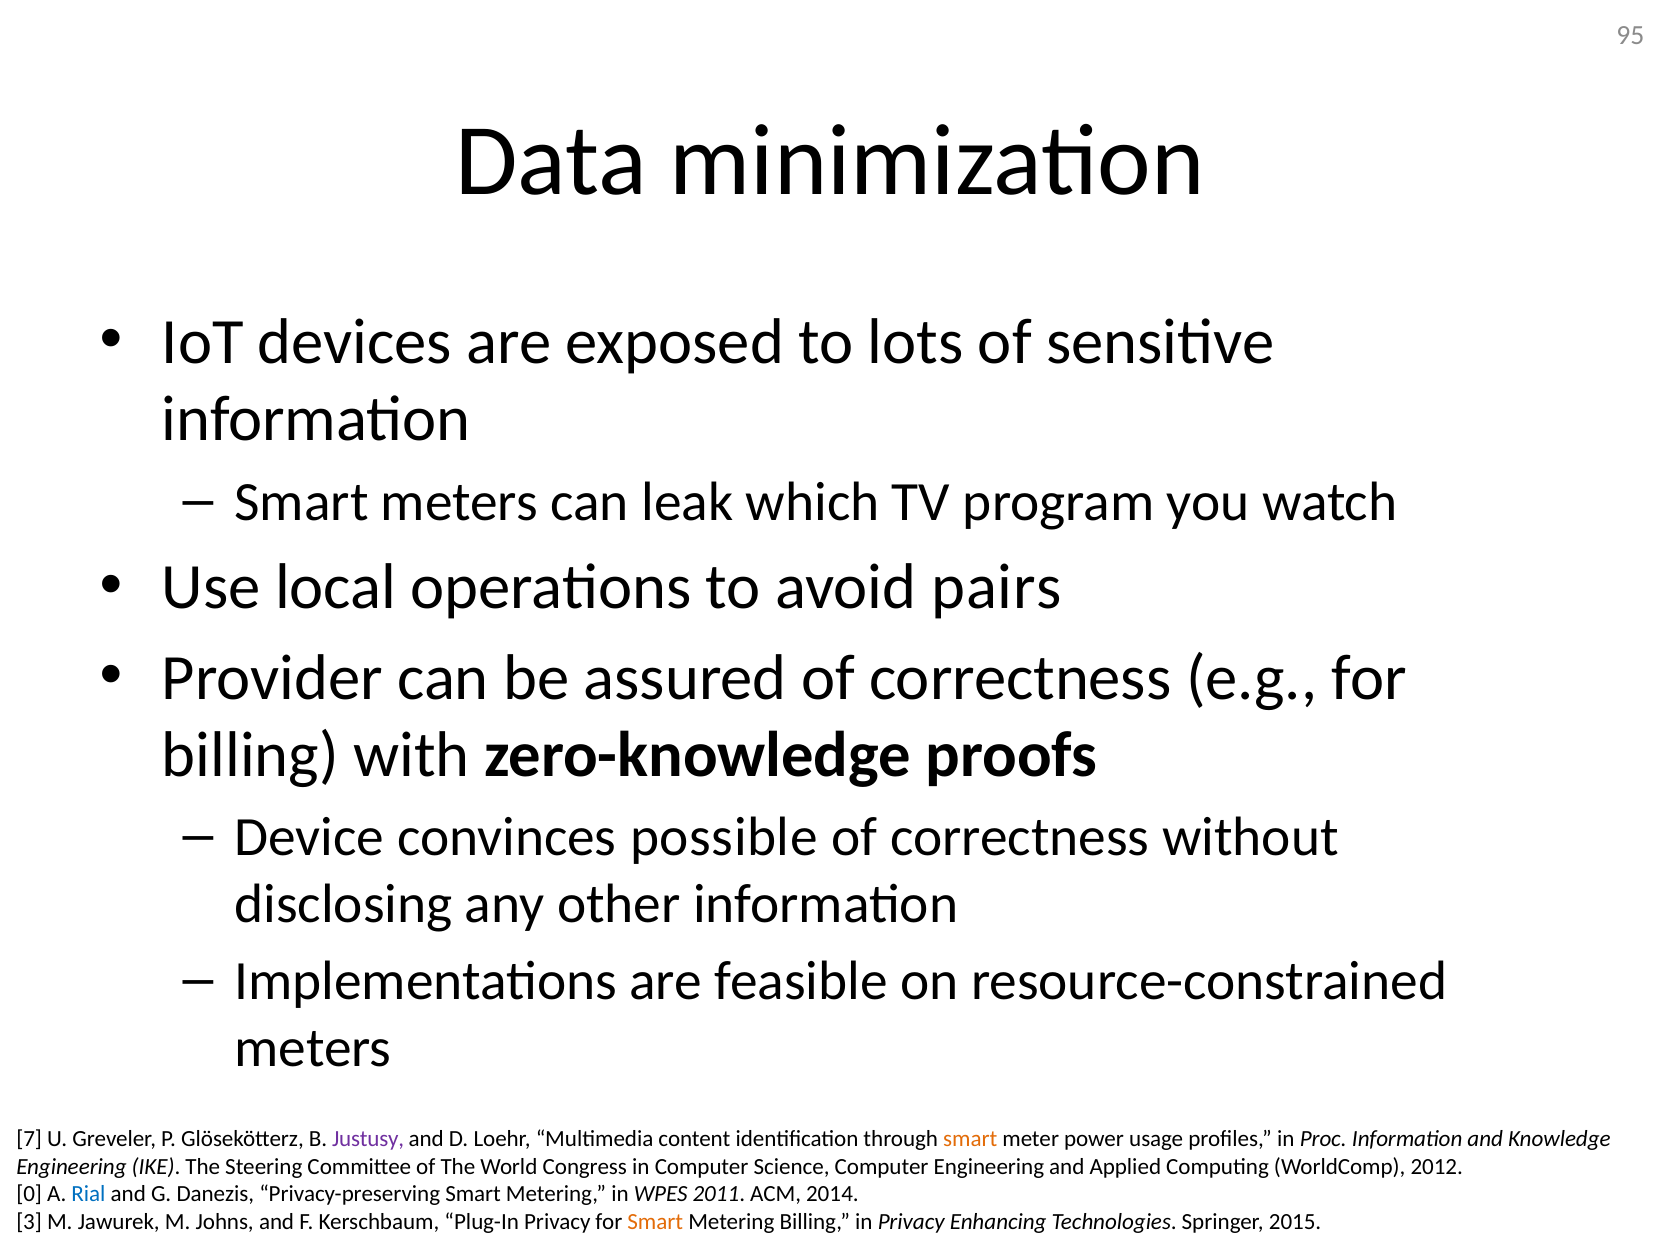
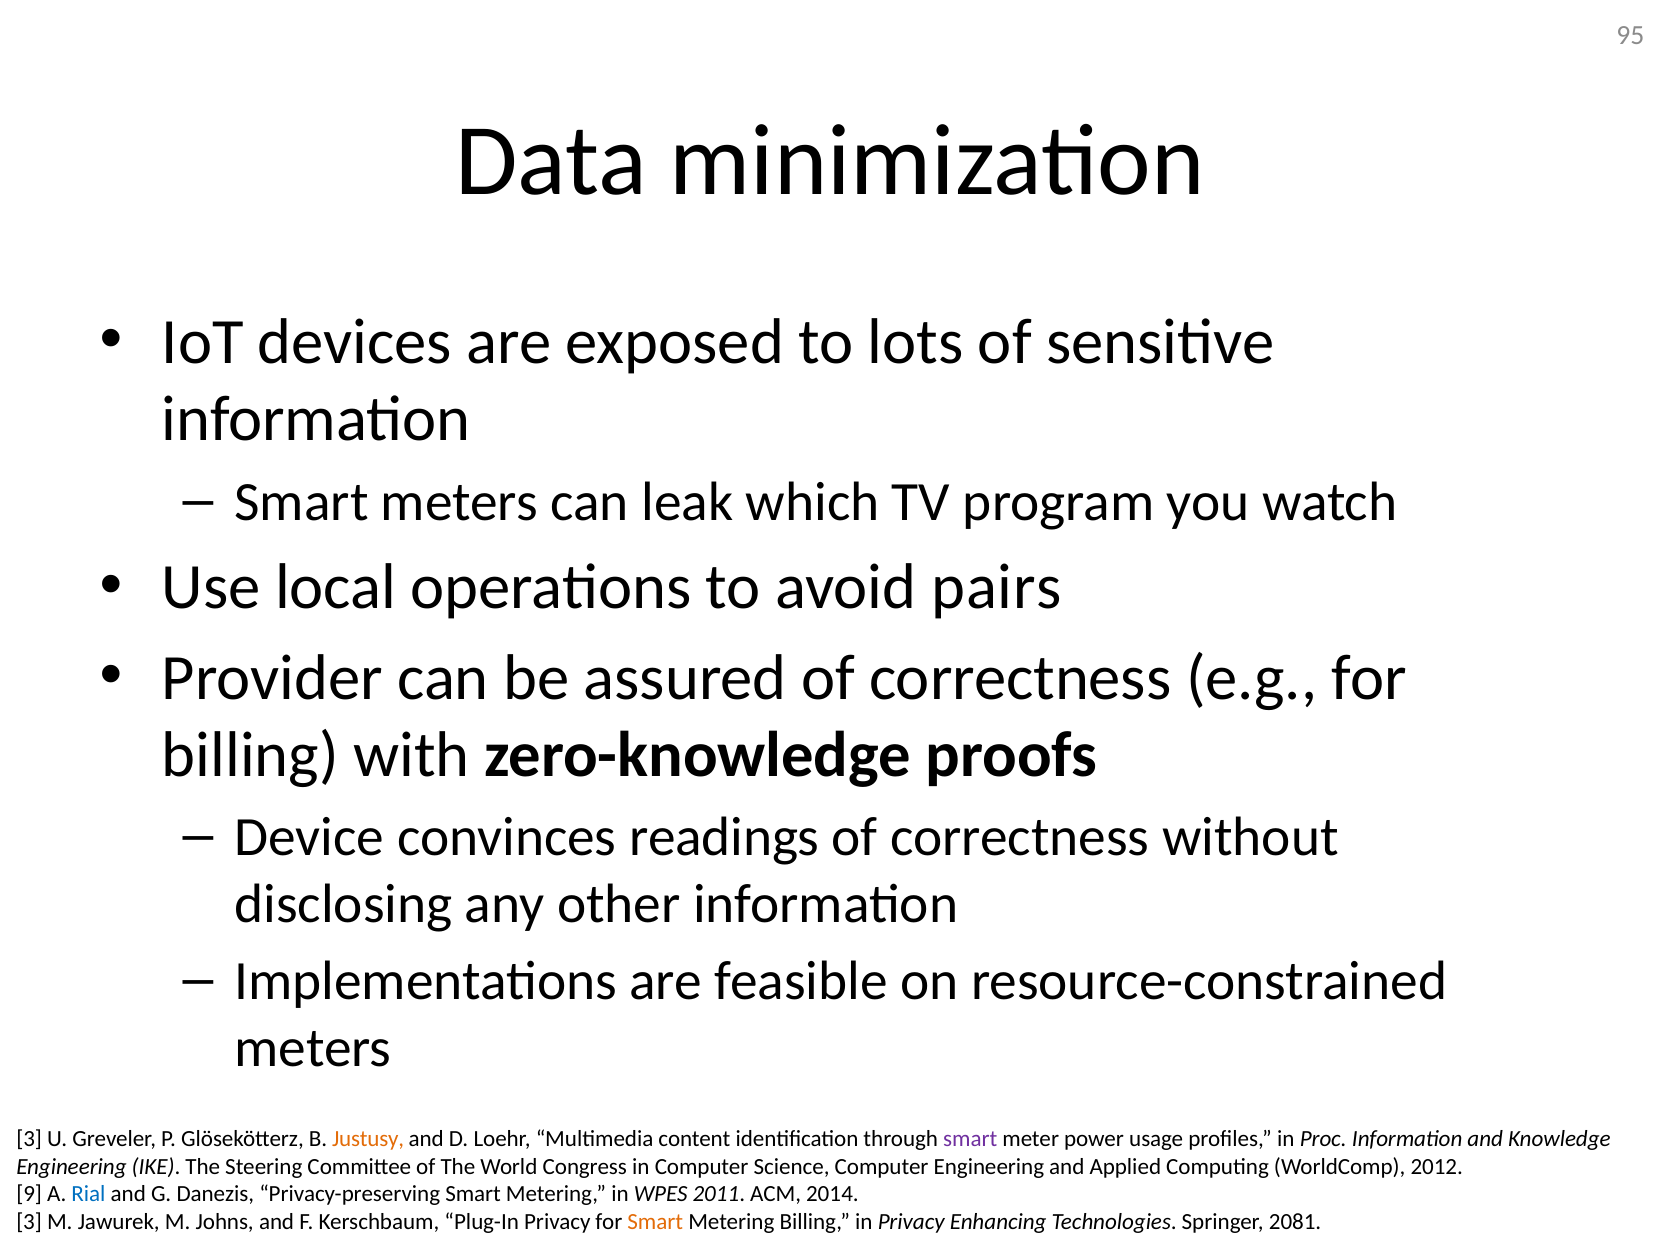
possible: possible -> readings
7 at (29, 1139): 7 -> 3
Justusy colour: purple -> orange
smart at (970, 1139) colour: orange -> purple
0: 0 -> 9
2015: 2015 -> 2081
